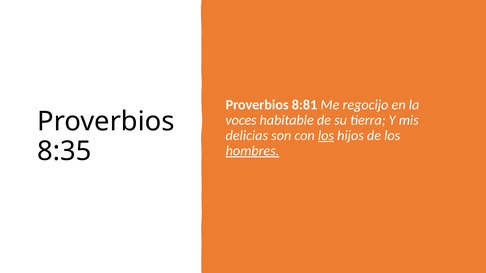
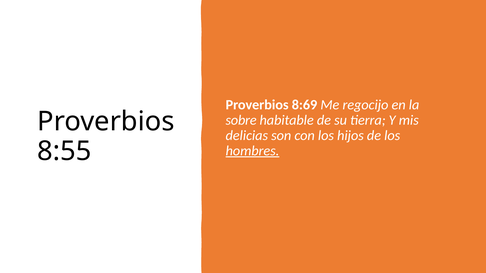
8:81: 8:81 -> 8:69
voces: voces -> sobre
los at (326, 136) underline: present -> none
8:35: 8:35 -> 8:55
